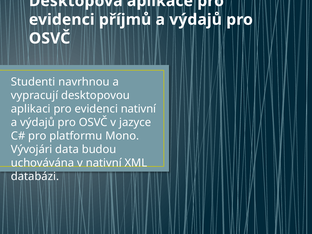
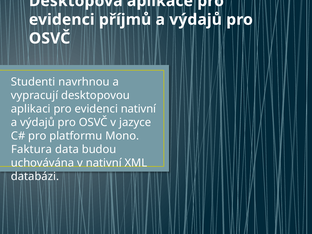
Vývojári: Vývojári -> Faktura
